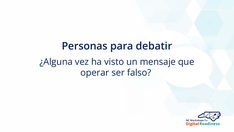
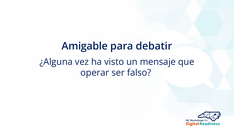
Personas: Personas -> Amigable
